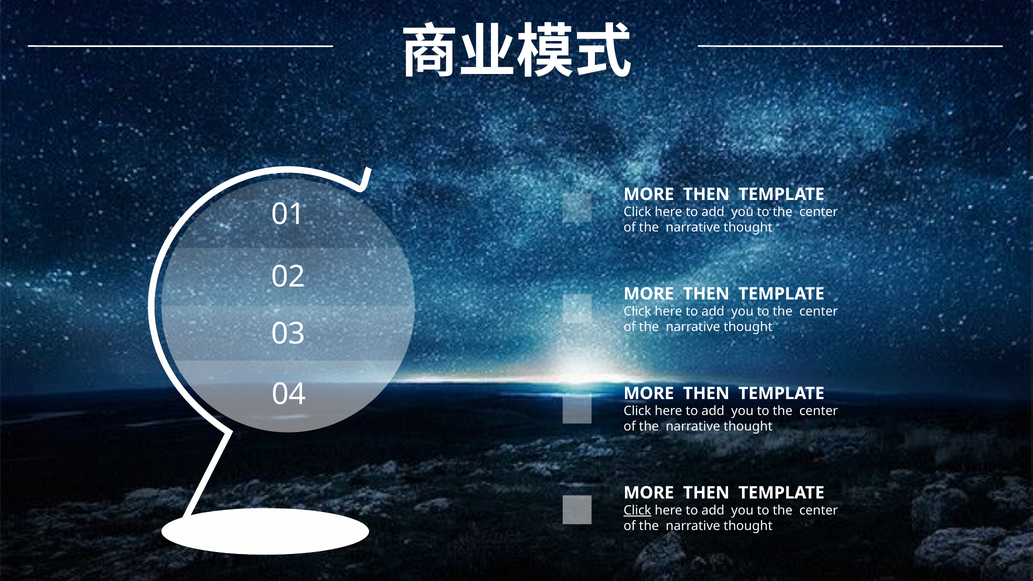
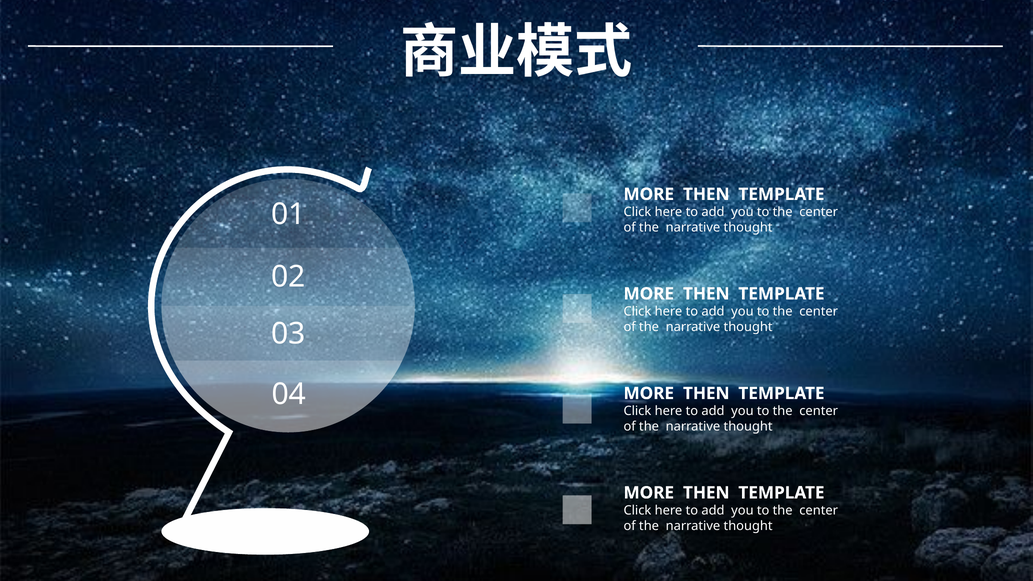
Click at (637, 511) underline: present -> none
